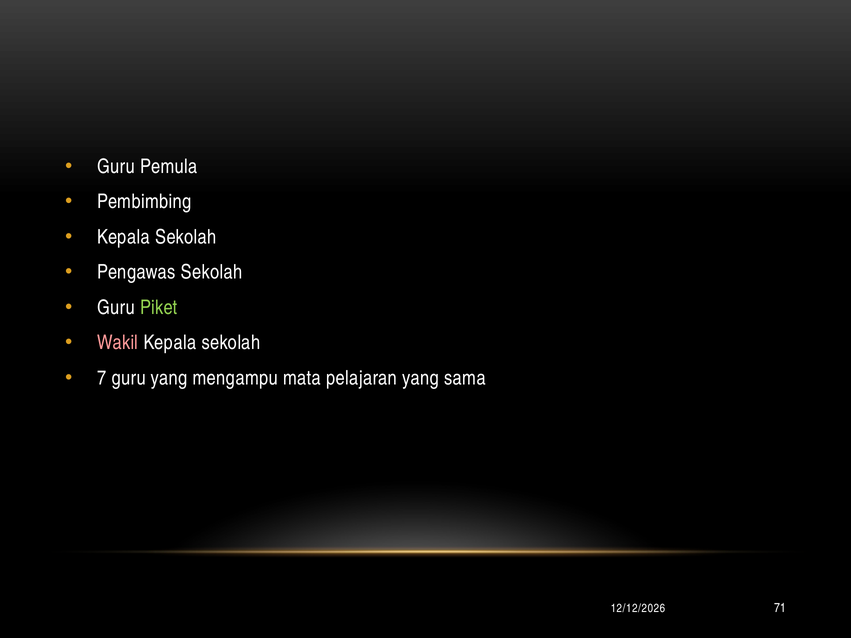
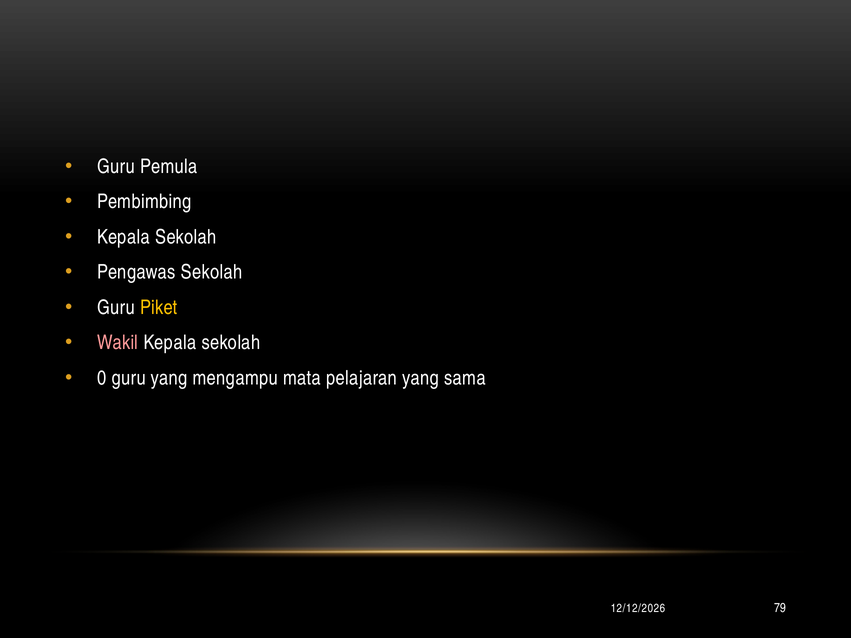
Piket colour: light green -> yellow
7: 7 -> 0
71: 71 -> 79
